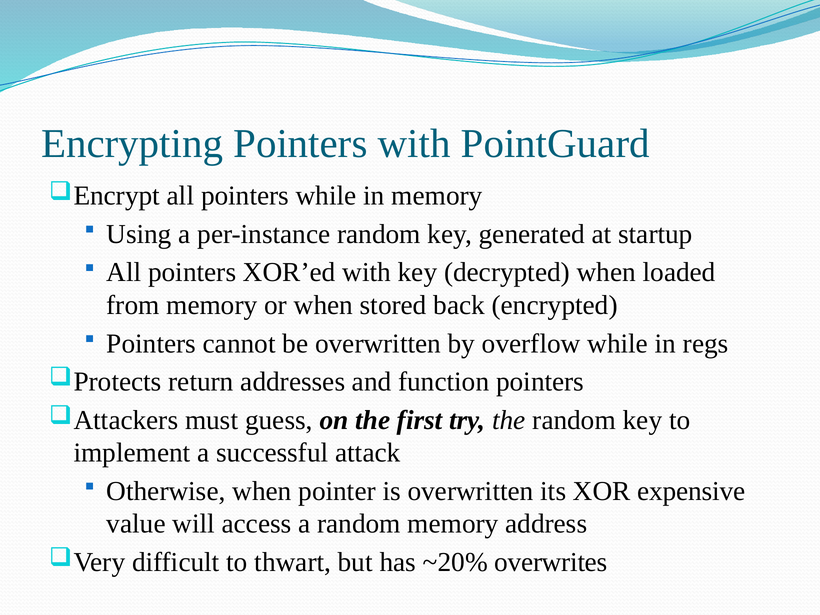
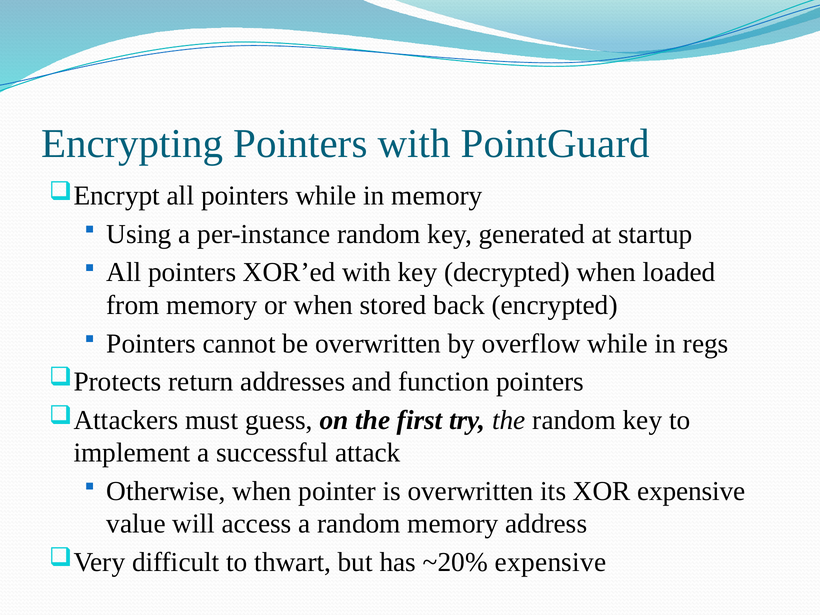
~20% overwrites: overwrites -> expensive
